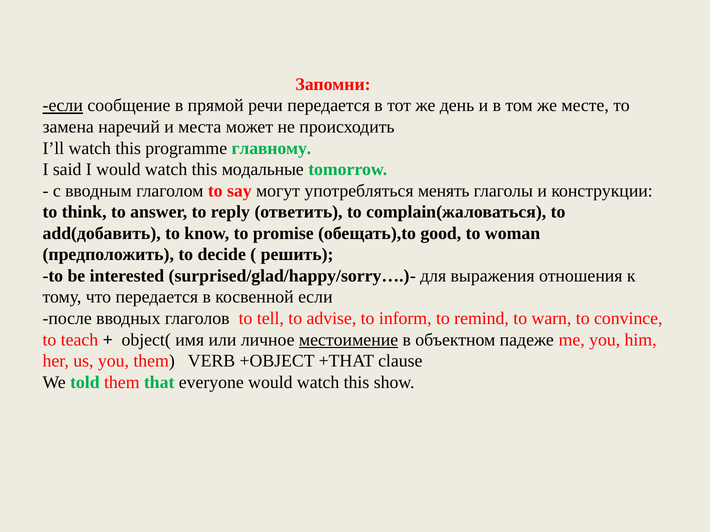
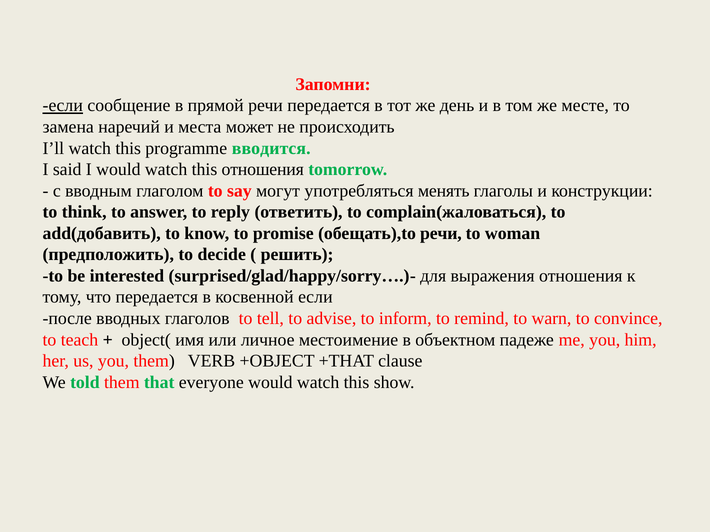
главному: главному -> вводится
this модальные: модальные -> отношения
обещать),to good: good -> речи
местоимение underline: present -> none
